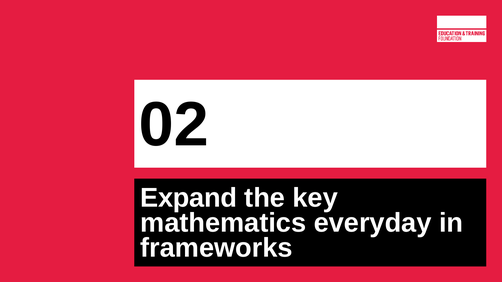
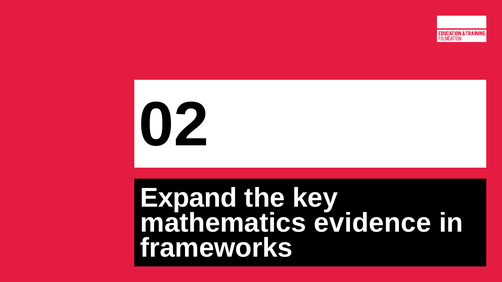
everyday: everyday -> evidence
